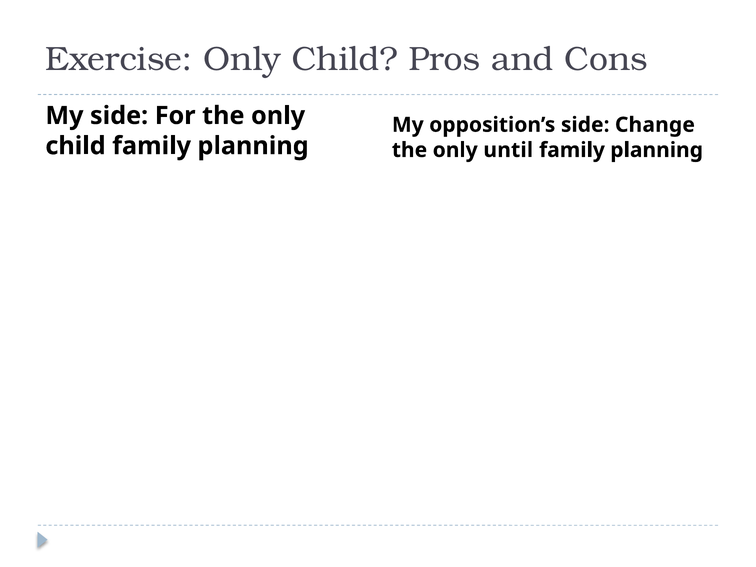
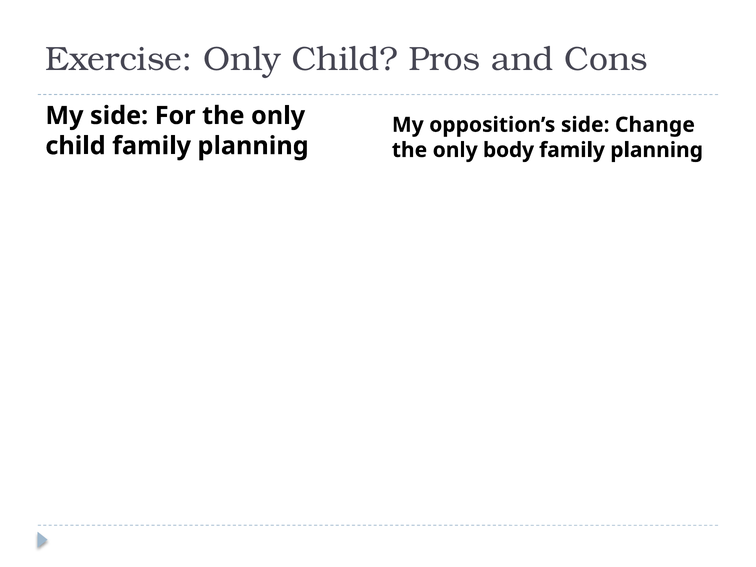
until: until -> body
